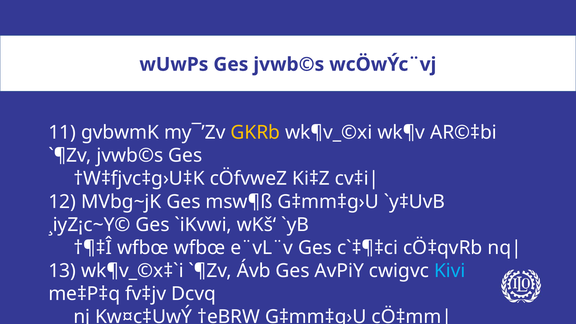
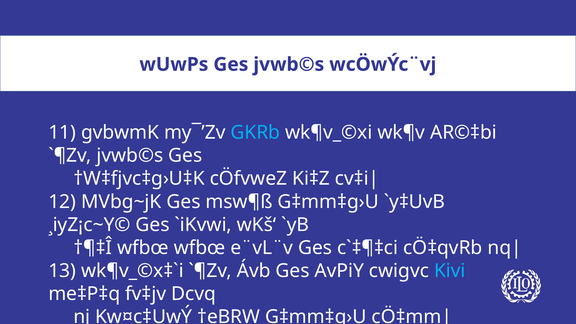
GKRb colour: yellow -> light blue
